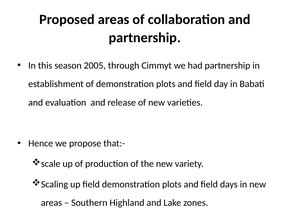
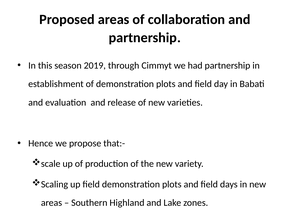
2005: 2005 -> 2019
